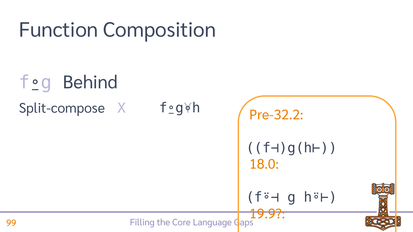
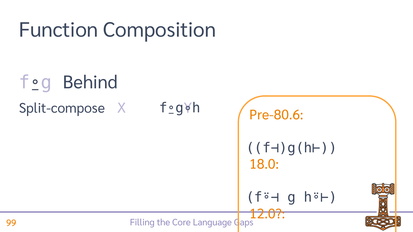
Pre-32.2: Pre-32.2 -> Pre-80.6
19.9: 19.9 -> 12.0
